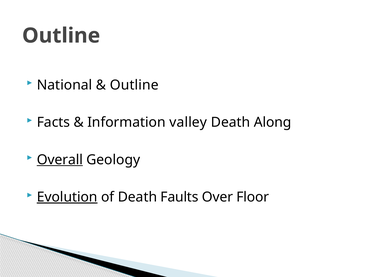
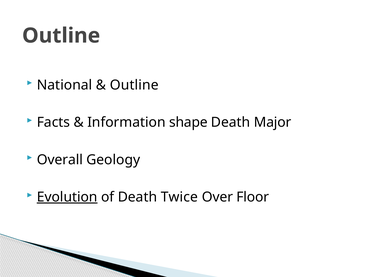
valley: valley -> shape
Along: Along -> Major
Overall underline: present -> none
Faults: Faults -> Twice
